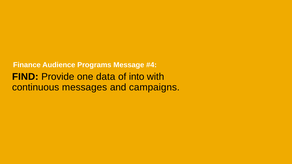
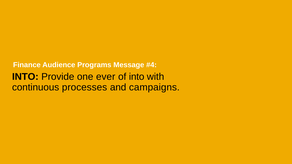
FIND at (25, 77): FIND -> INTO
data: data -> ever
messages: messages -> processes
